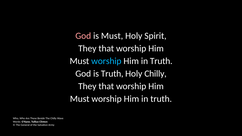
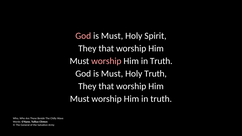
worship at (106, 61) colour: light blue -> pink
Truth at (112, 74): Truth -> Must
Holy Chilly: Chilly -> Truth
